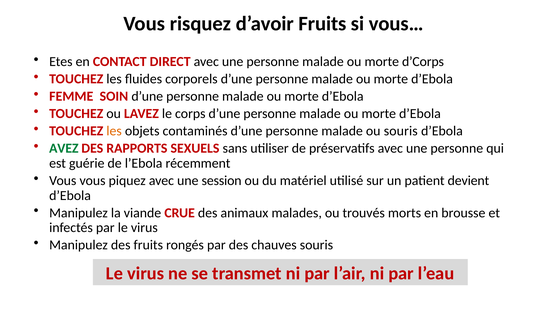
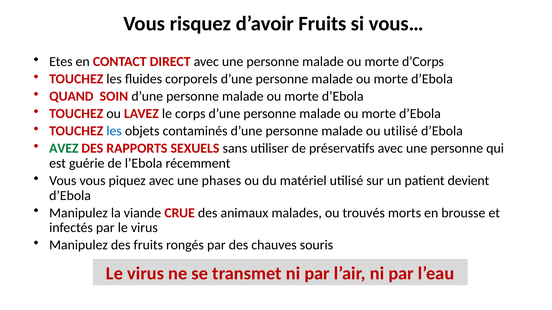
FEMME: FEMME -> QUAND
les at (114, 131) colour: orange -> blue
ou souris: souris -> utilisé
session: session -> phases
